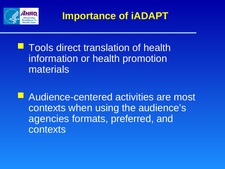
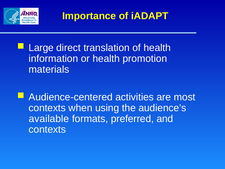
Tools: Tools -> Large
agencies: agencies -> available
